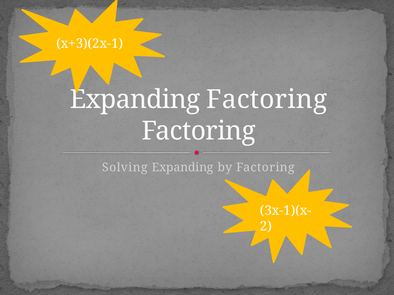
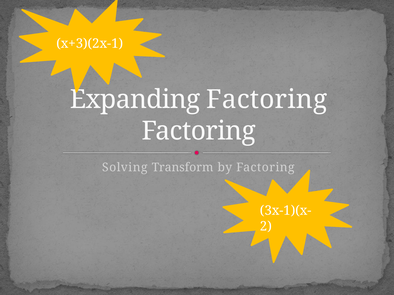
Solving Expanding: Expanding -> Transform
